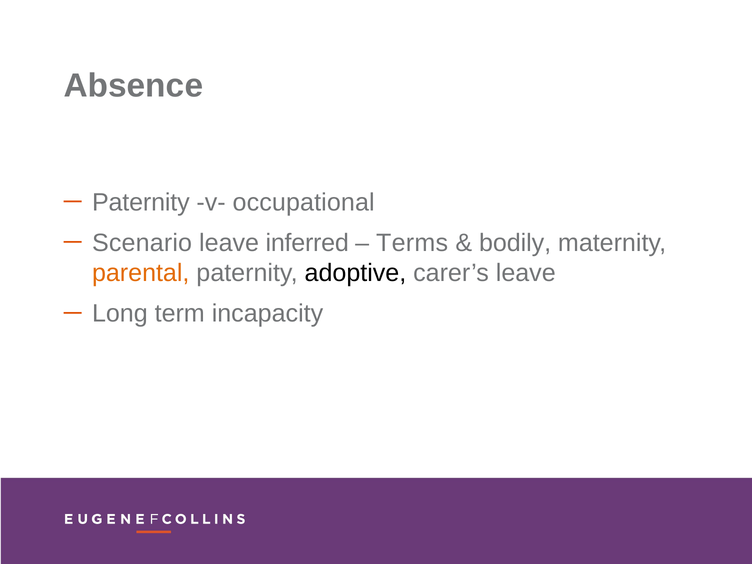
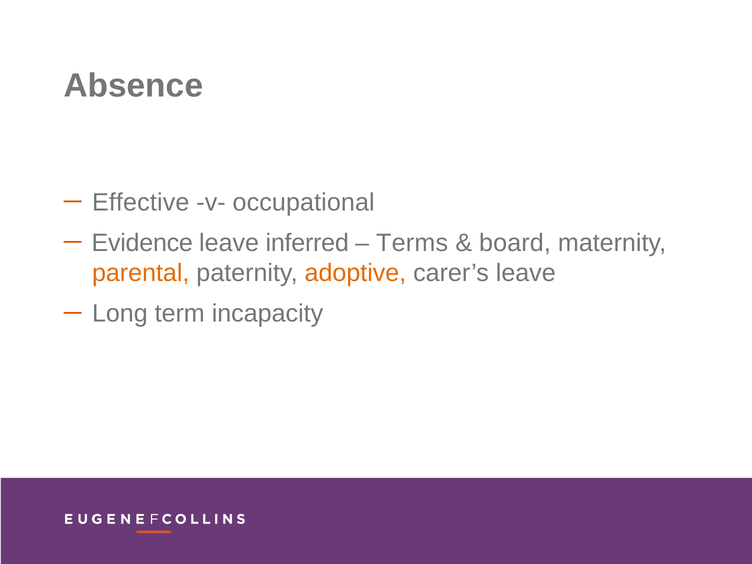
Paternity at (141, 202): Paternity -> Effective
Scenario: Scenario -> Evidence
bodily: bodily -> board
adoptive colour: black -> orange
